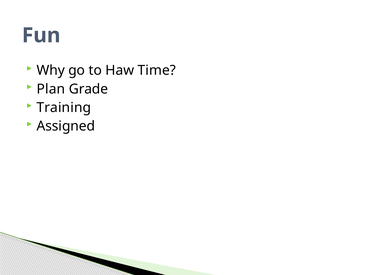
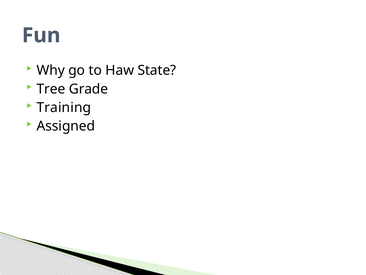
Time: Time -> State
Plan: Plan -> Tree
